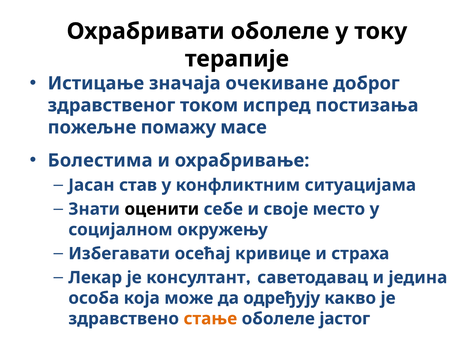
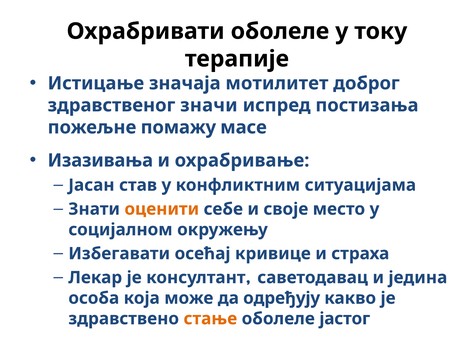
очекиване: очекиване -> мотилитет
током: током -> значи
Болестима: Болестима -> Изазивања
оценити colour: black -> orange
